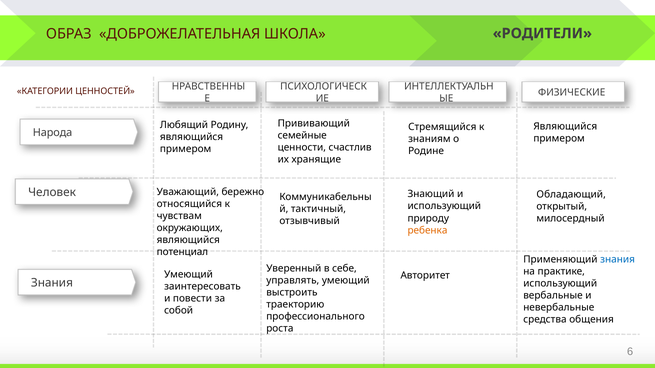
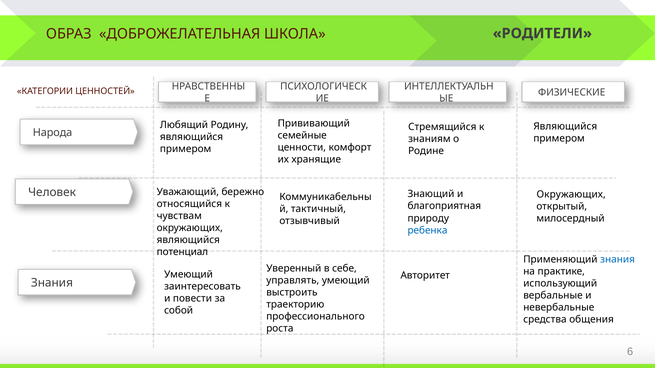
счастлив: счастлив -> комфорт
Обладающий at (571, 195): Обладающий -> Окружающих
использующий at (444, 206): использующий -> благоприятная
ребенка colour: orange -> blue
